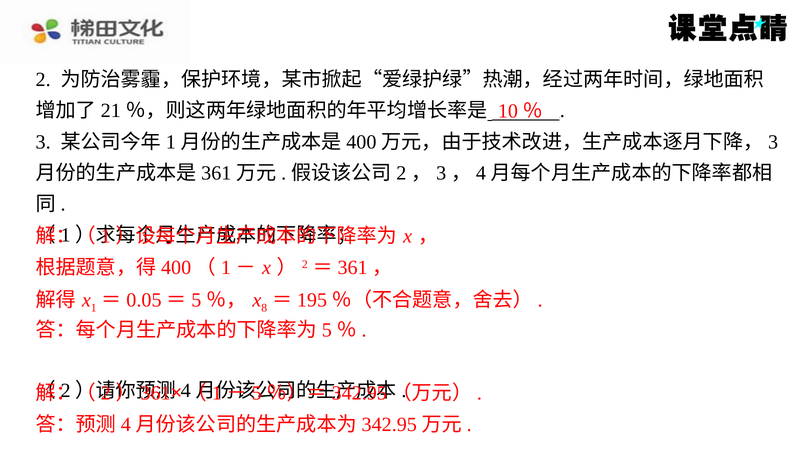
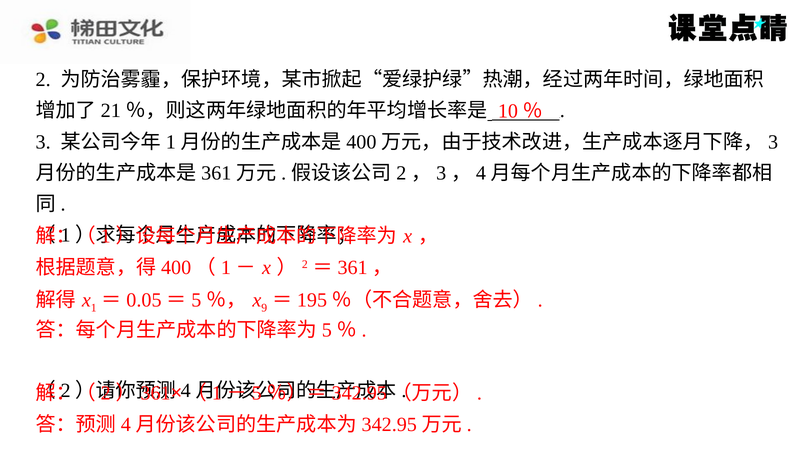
8: 8 -> 9
